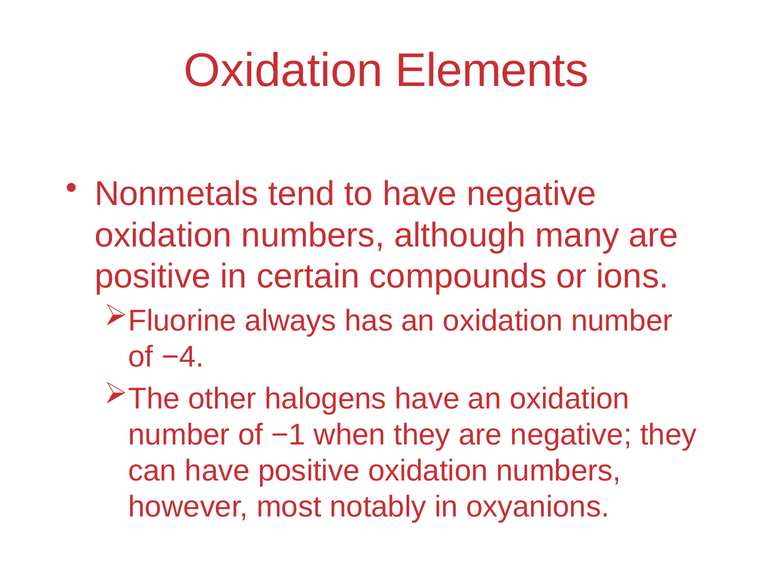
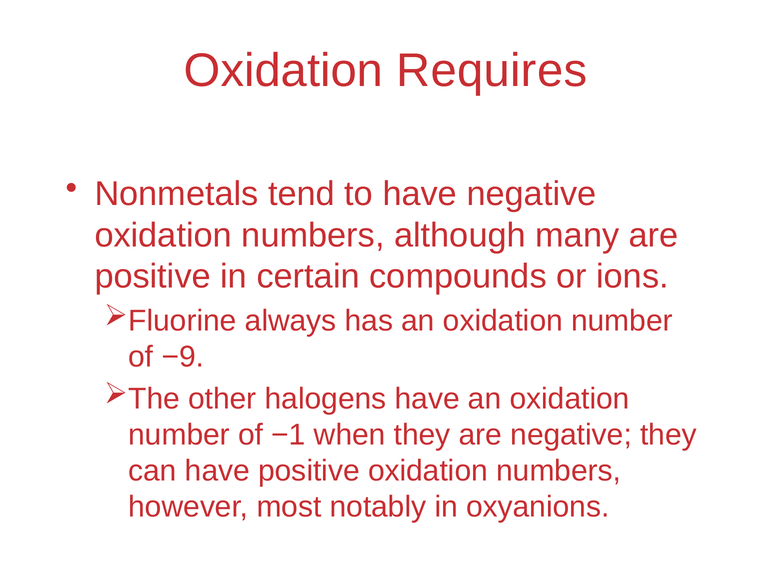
Elements: Elements -> Requires
−4: −4 -> −9
